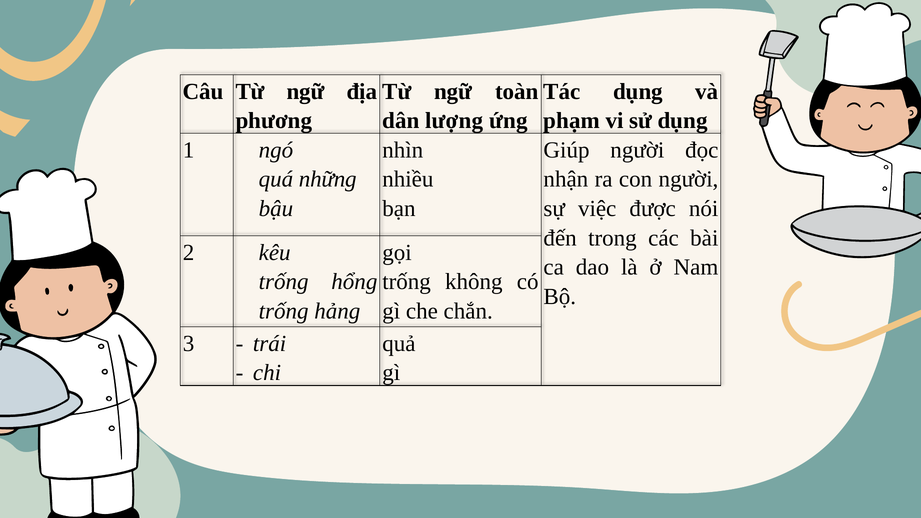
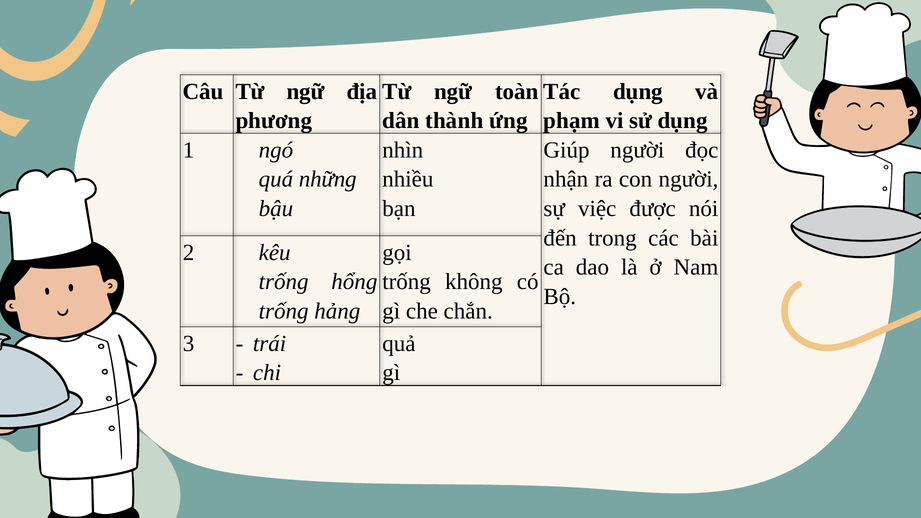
lượng: lượng -> thành
